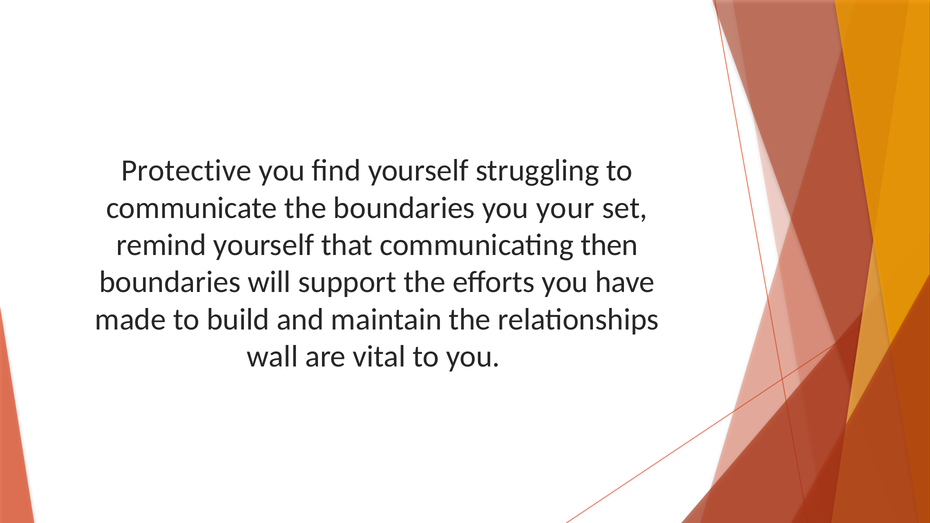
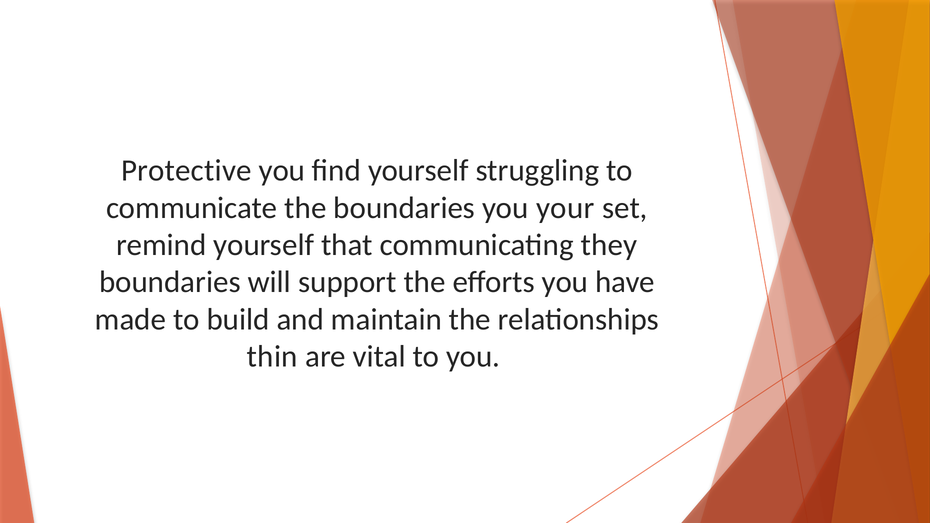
then: then -> they
wall: wall -> thin
